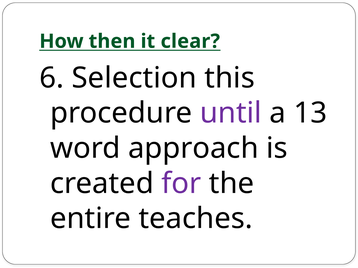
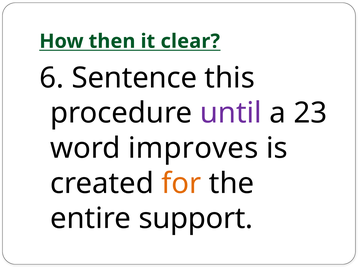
Selection: Selection -> Sentence
13: 13 -> 23
approach: approach -> improves
for colour: purple -> orange
teaches: teaches -> support
